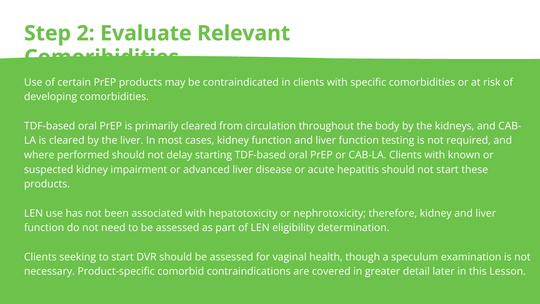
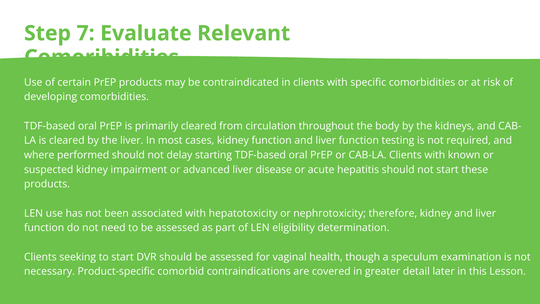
2: 2 -> 7
